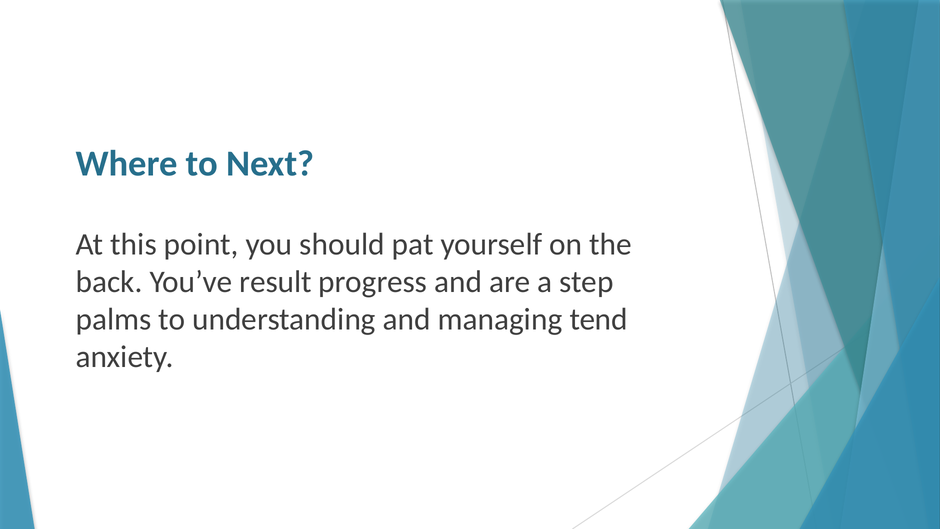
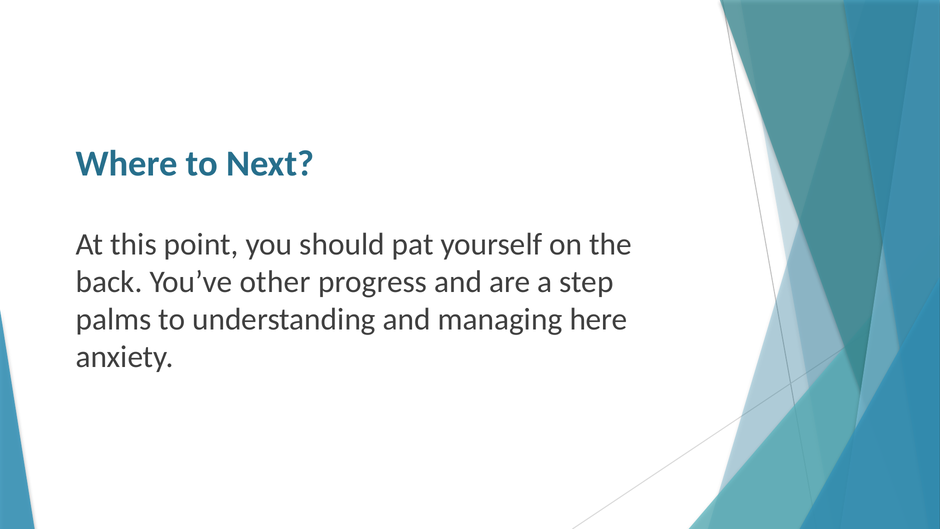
result: result -> other
tend: tend -> here
